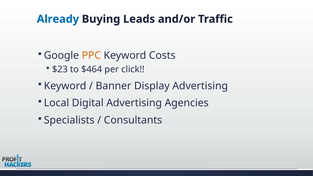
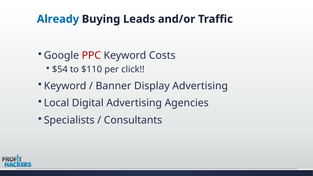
PPC colour: orange -> red
$23: $23 -> $54
$464: $464 -> $110
